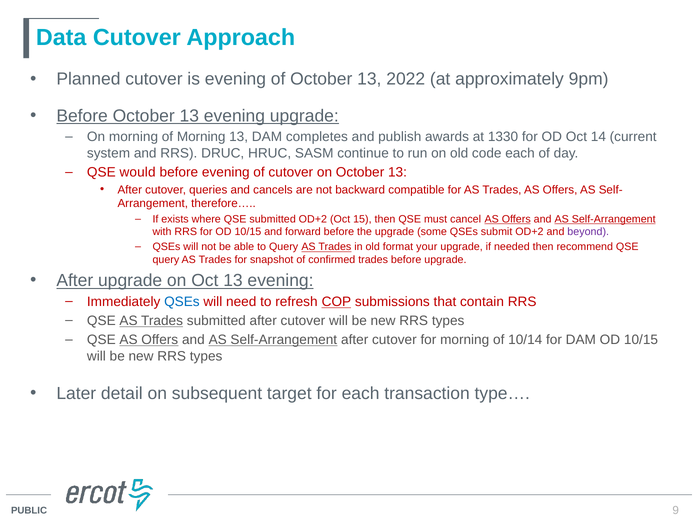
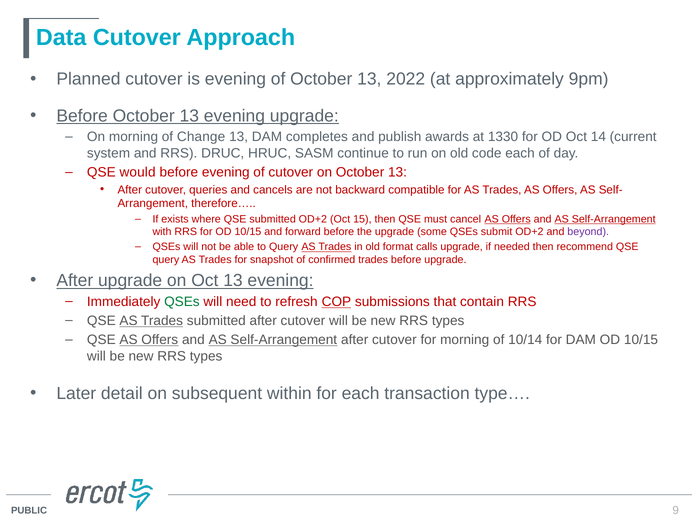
of Morning: Morning -> Change
your: your -> calls
QSEs at (182, 302) colour: blue -> green
target: target -> within
